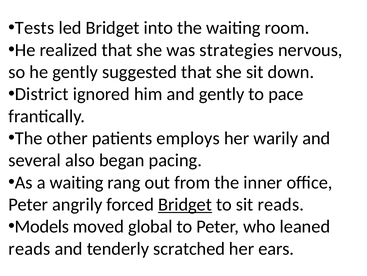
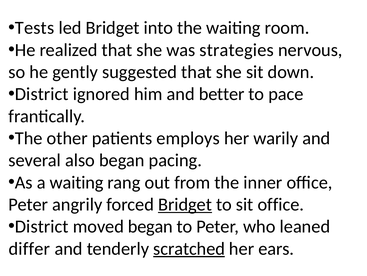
and gently: gently -> better
sit reads: reads -> office
Models at (42, 226): Models -> District
moved global: global -> began
reads at (29, 248): reads -> differ
scratched underline: none -> present
